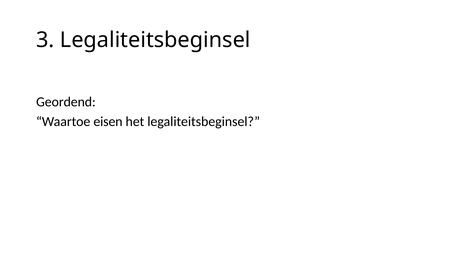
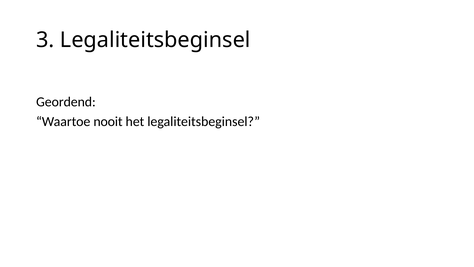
eisen: eisen -> nooit
